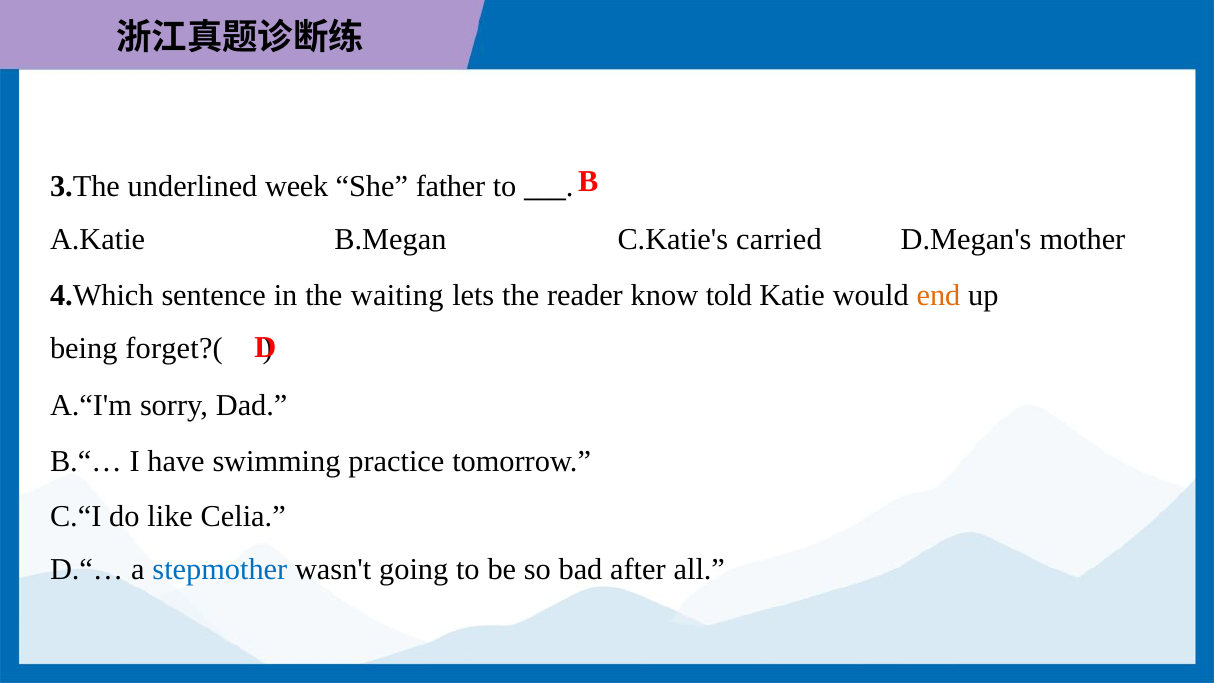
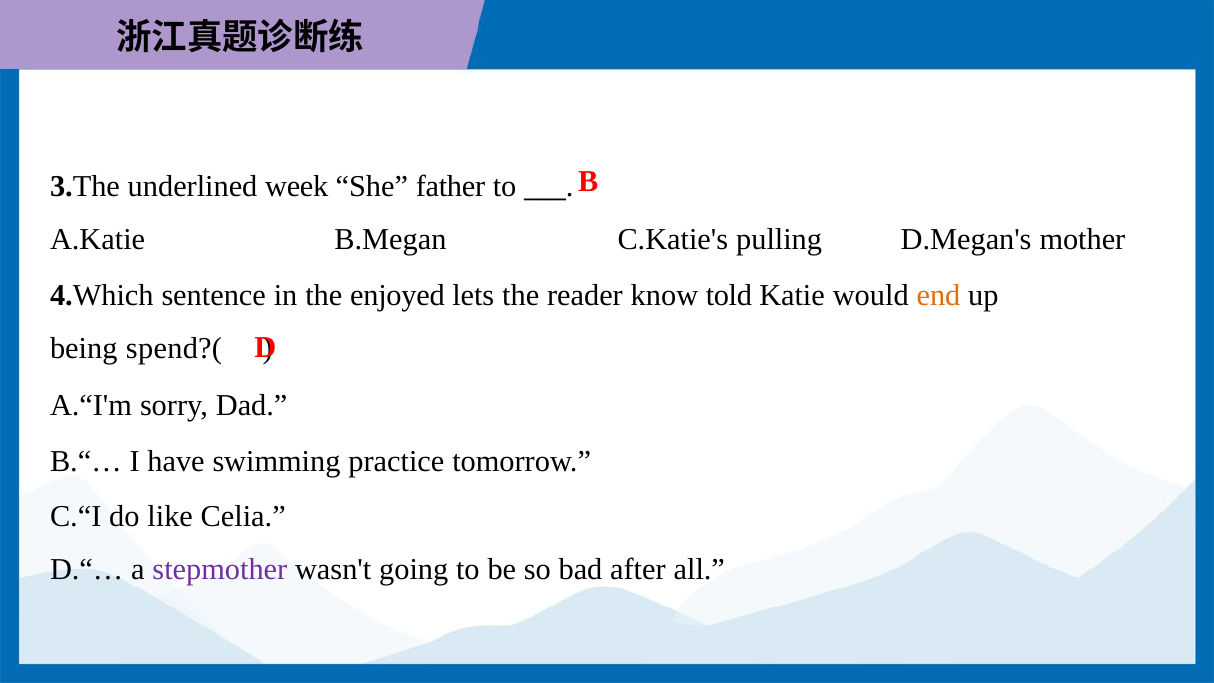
carried: carried -> pulling
waiting: waiting -> enjoyed
forget?(: forget?( -> spend?(
stepmother colour: blue -> purple
